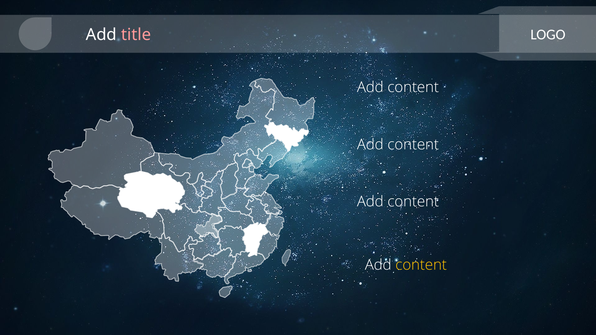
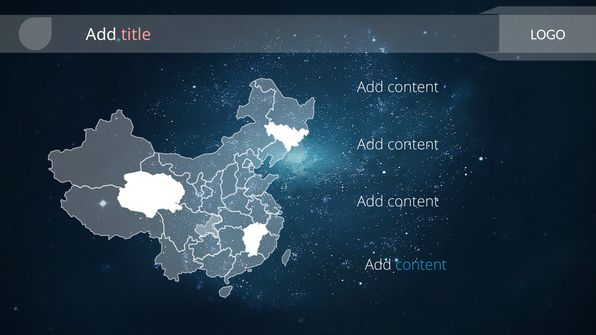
content at (421, 265) colour: yellow -> light blue
